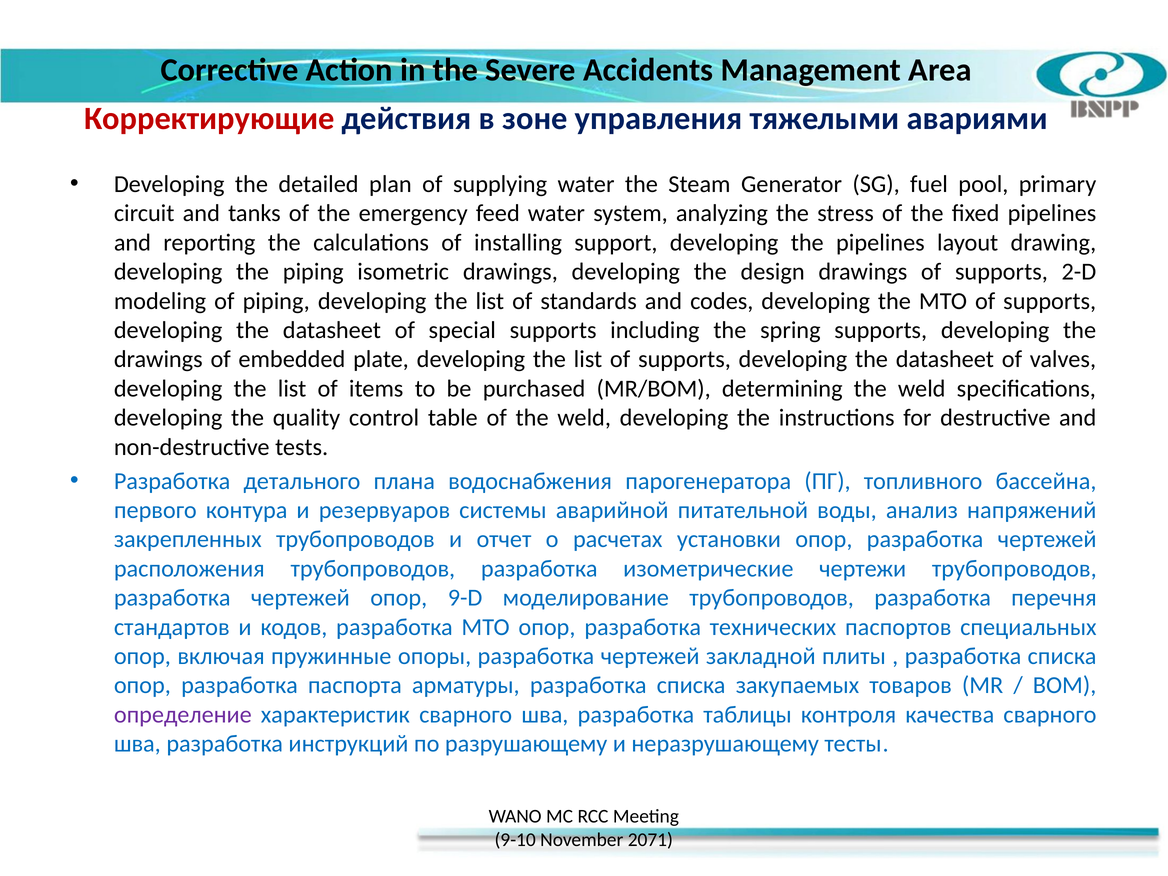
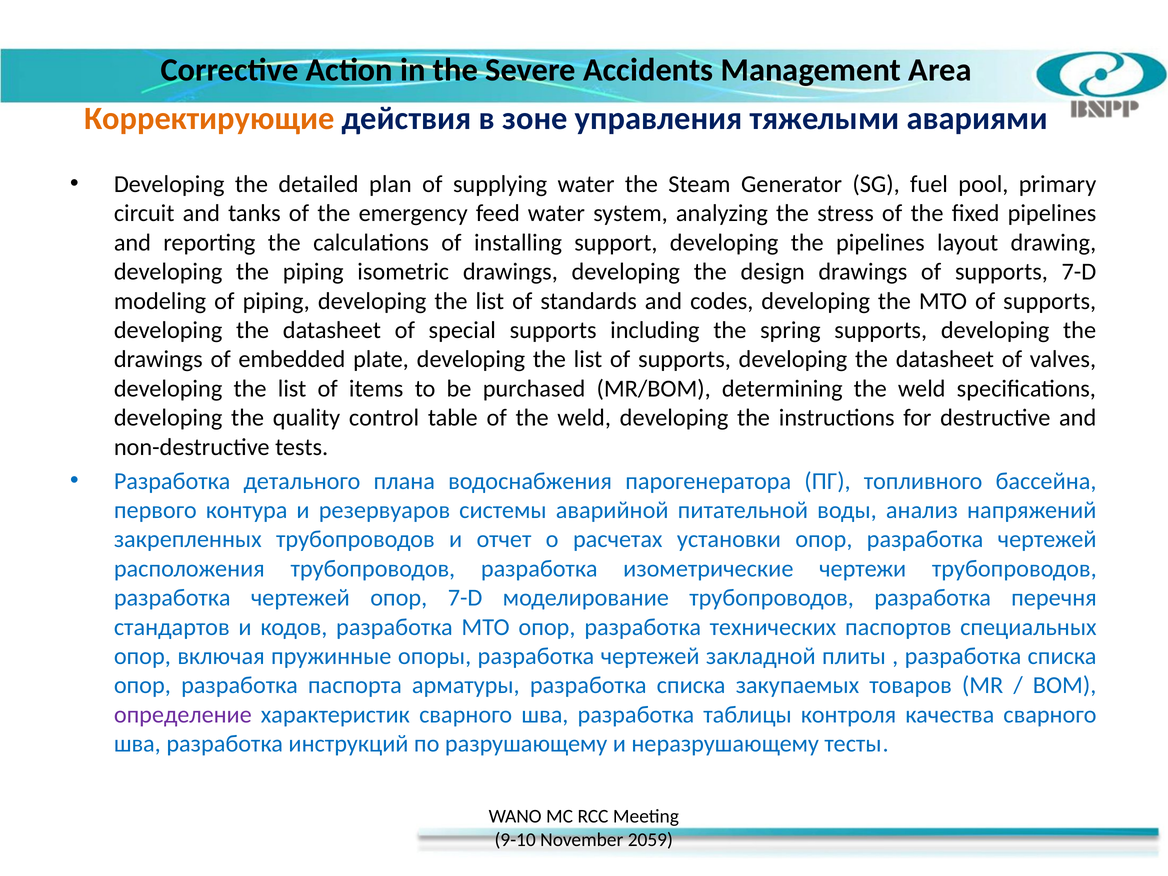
Корректирующие colour: red -> orange
supports 2-D: 2-D -> 7-D
опор 9-D: 9-D -> 7-D
2071: 2071 -> 2059
